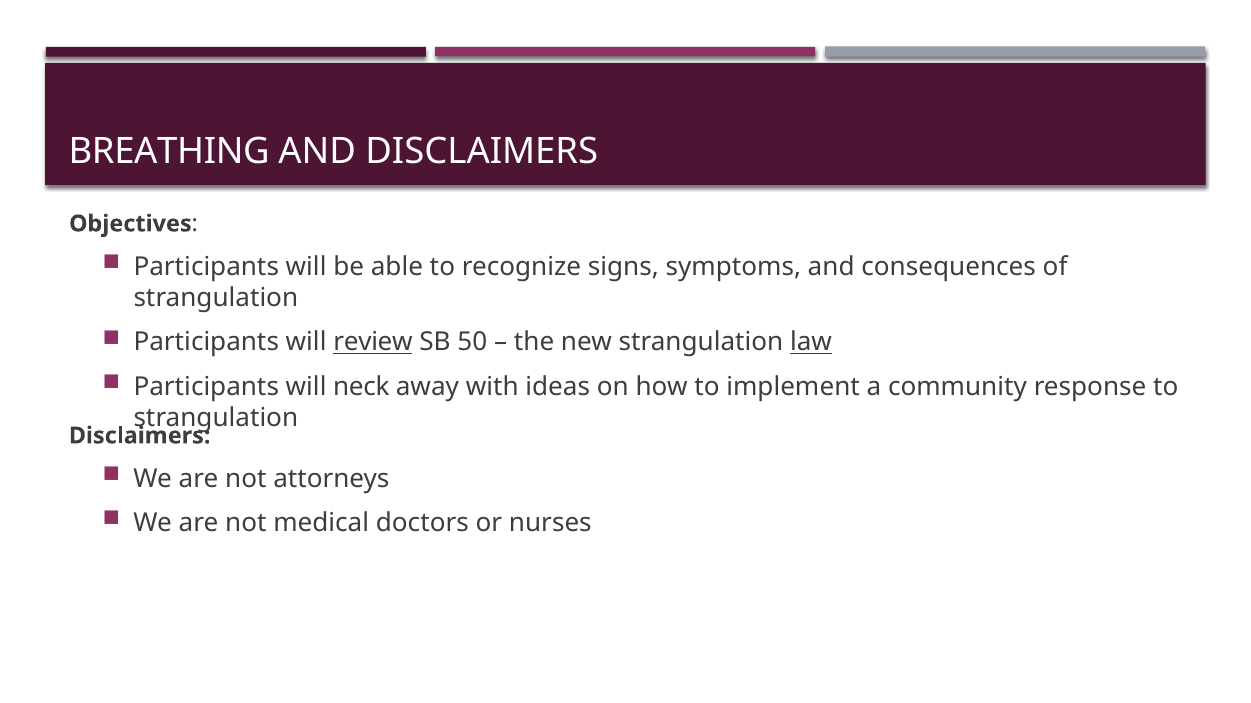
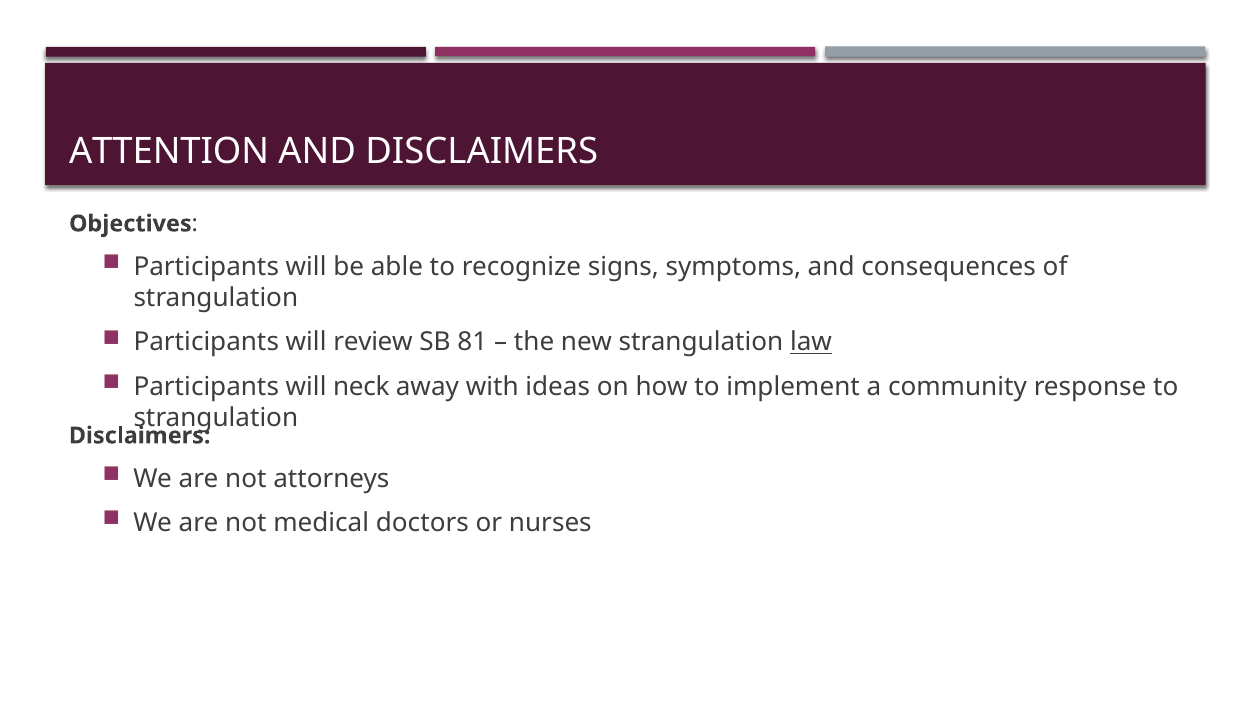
BREATHING: BREATHING -> ATTENTION
review underline: present -> none
50: 50 -> 81
